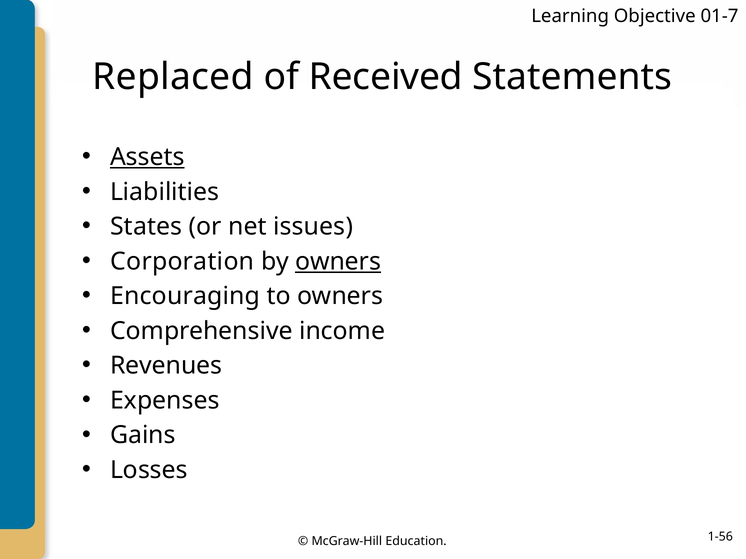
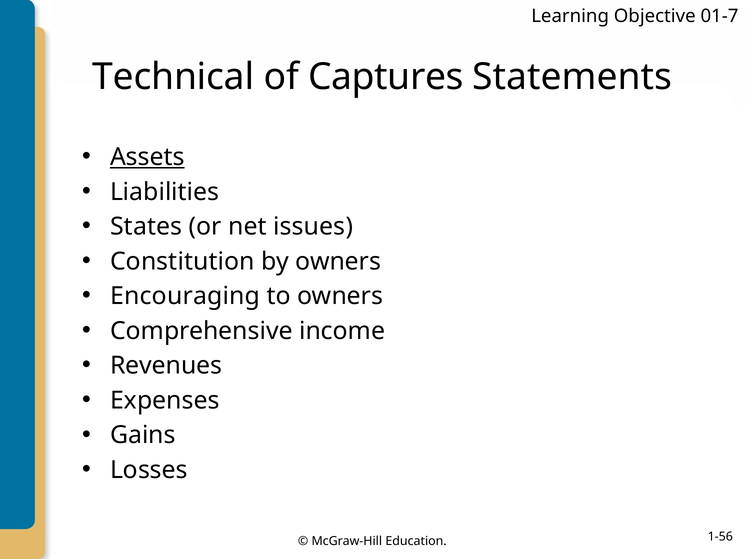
Replaced: Replaced -> Technical
Received: Received -> Captures
Corporation: Corporation -> Constitution
owners at (338, 262) underline: present -> none
